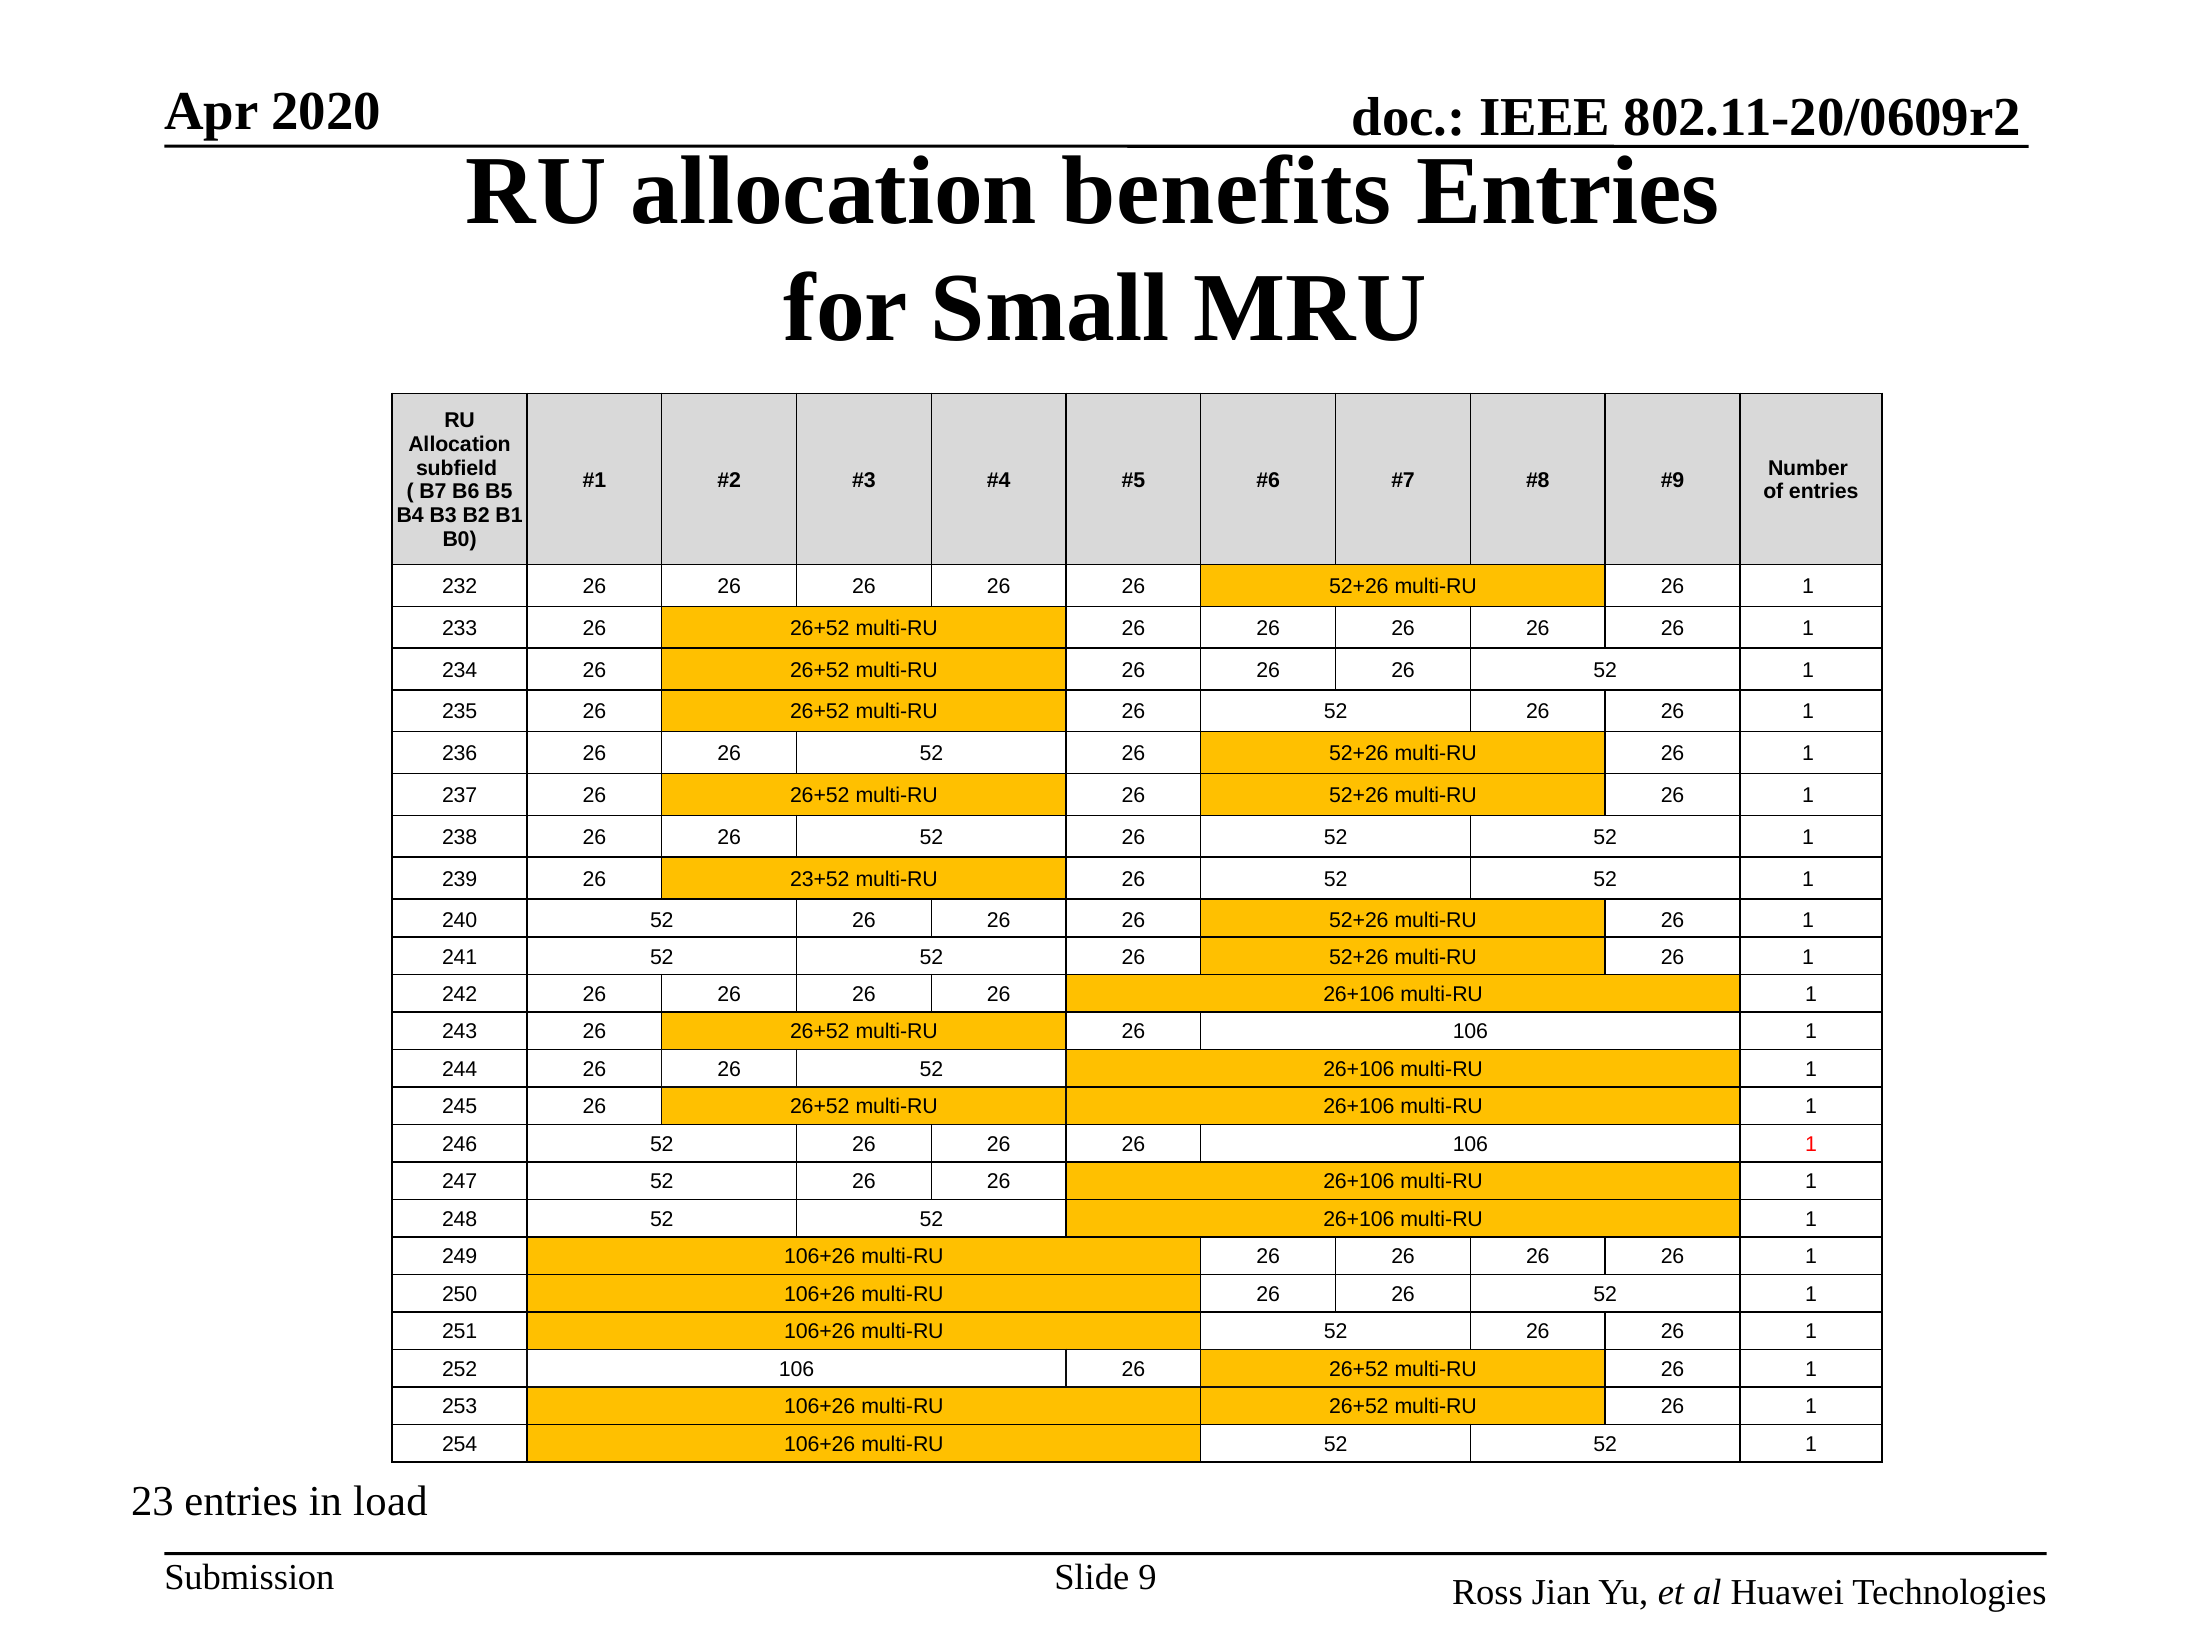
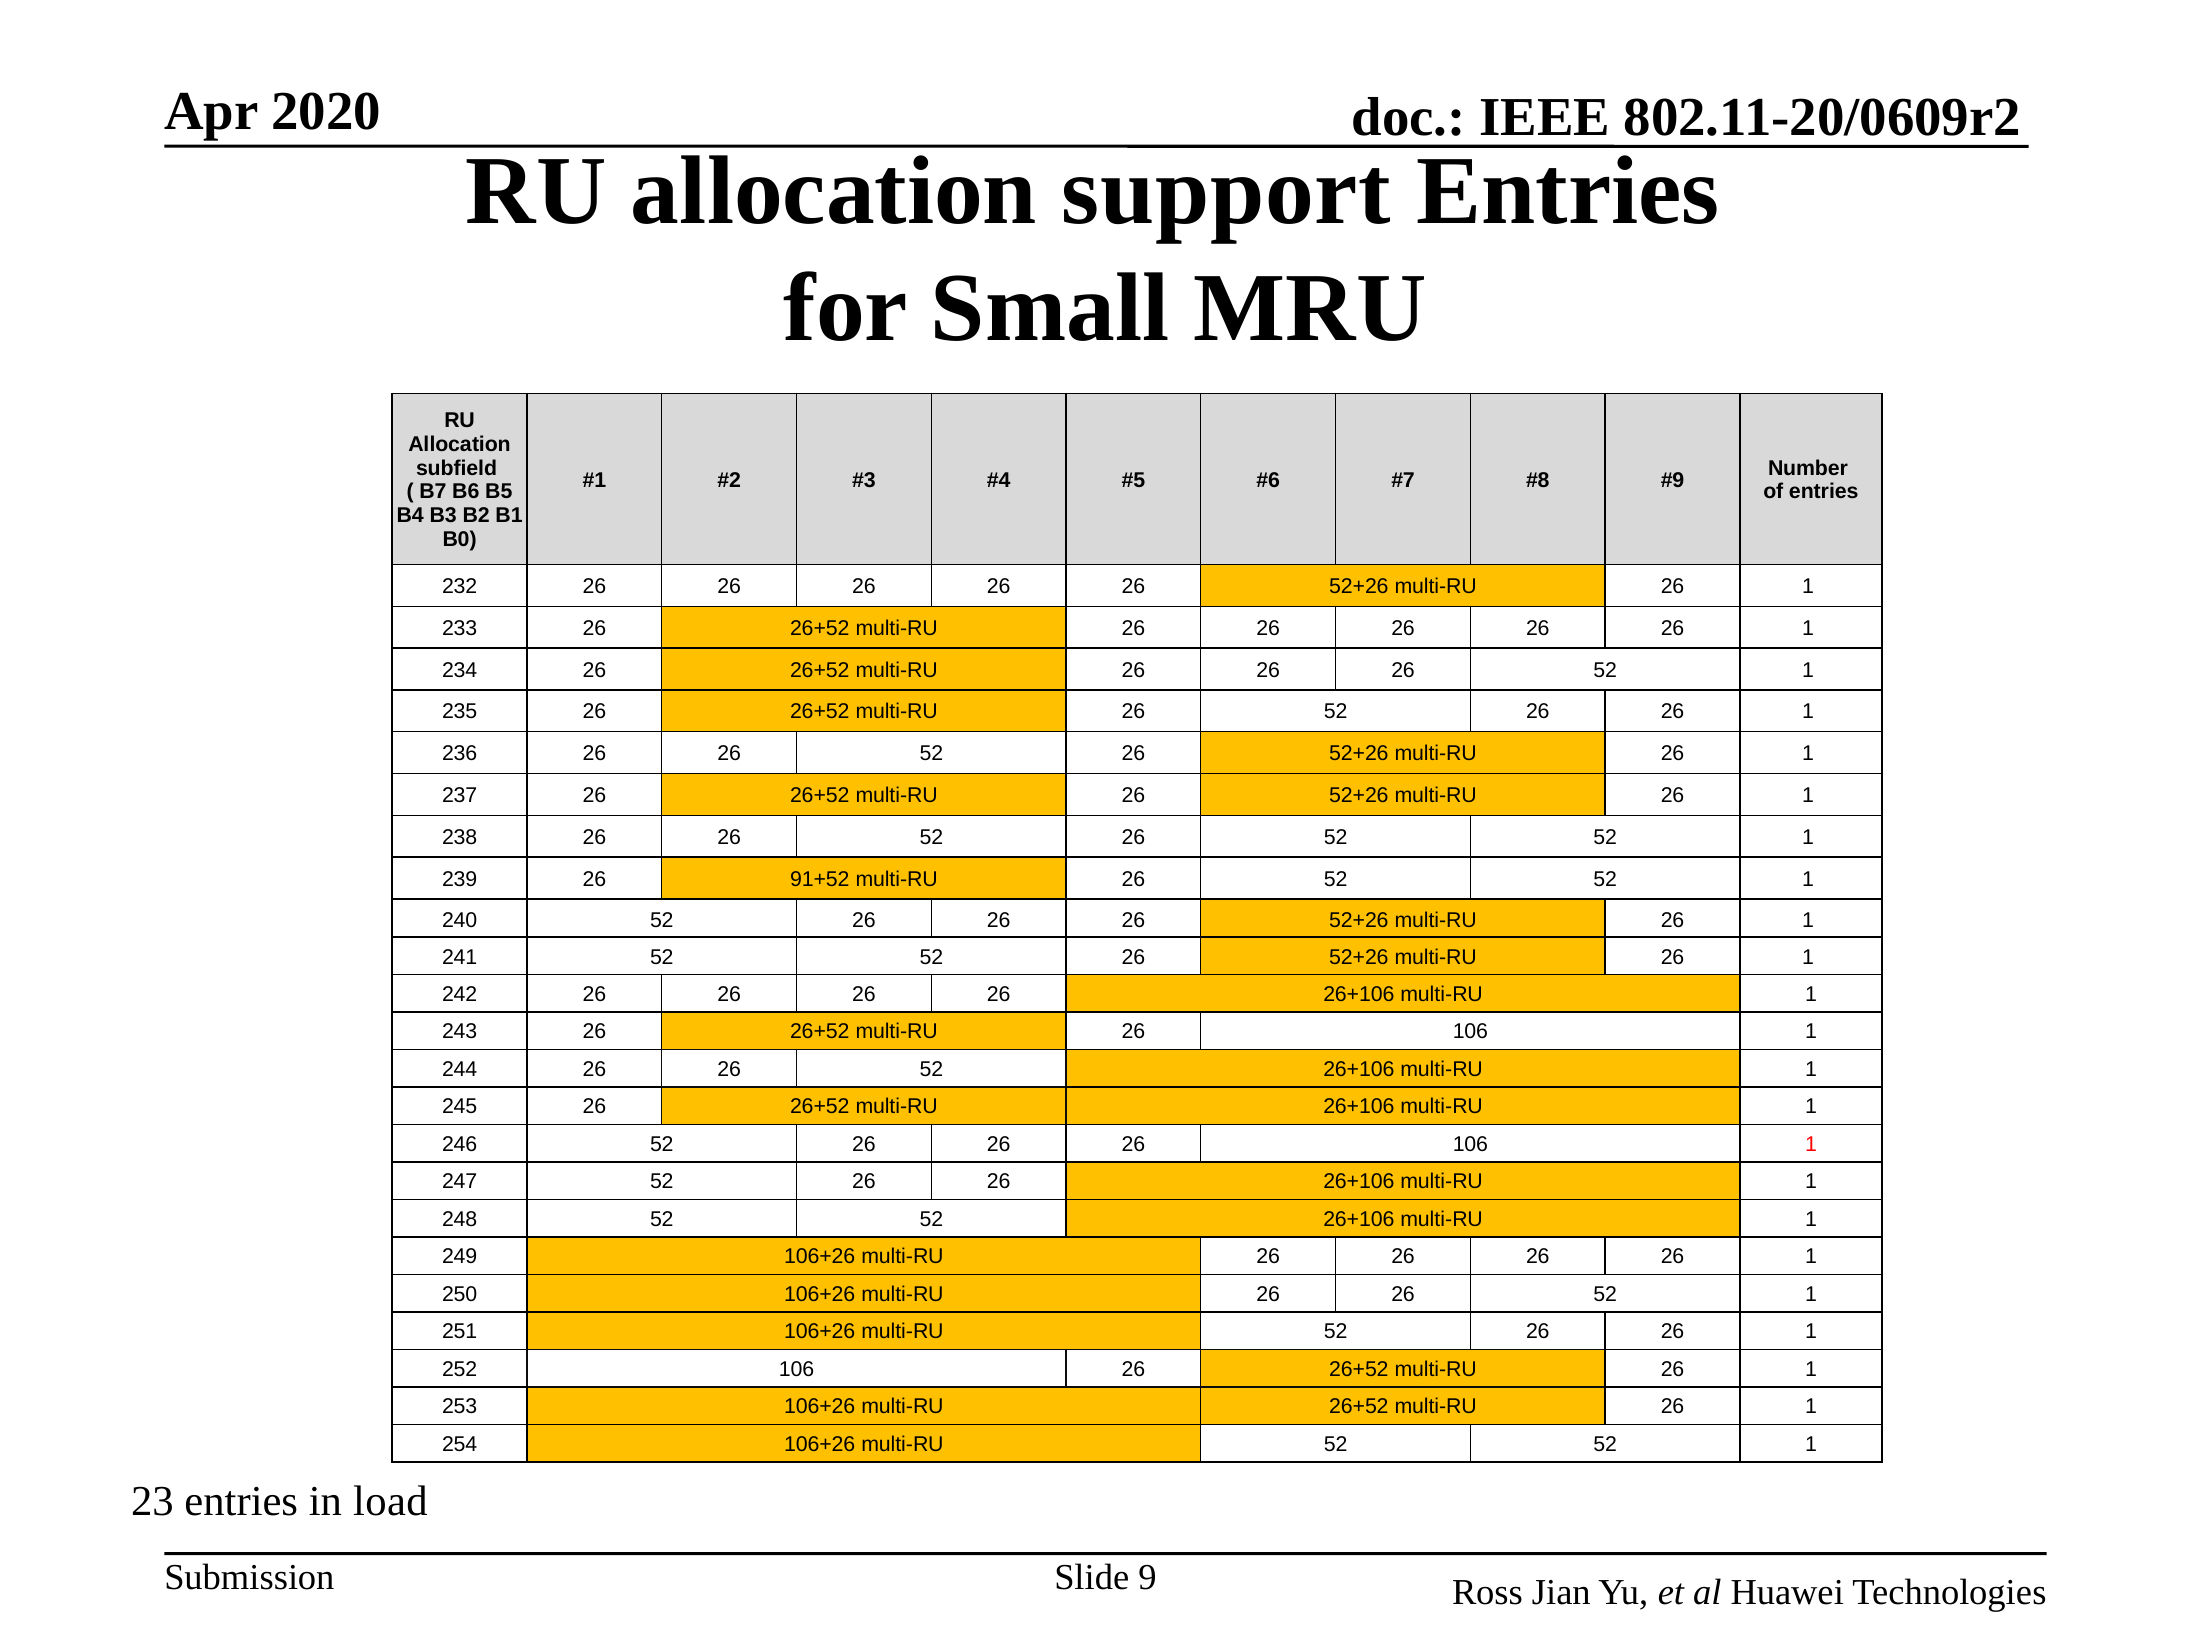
benefits: benefits -> support
23+52: 23+52 -> 91+52
